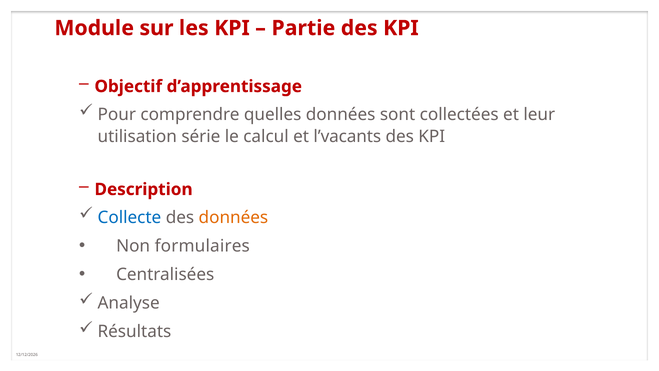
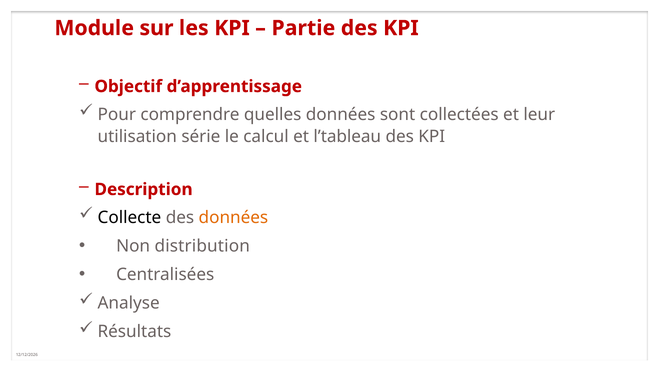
l’vacants: l’vacants -> l’tableau
Collecte colour: blue -> black
formulaires: formulaires -> distribution
